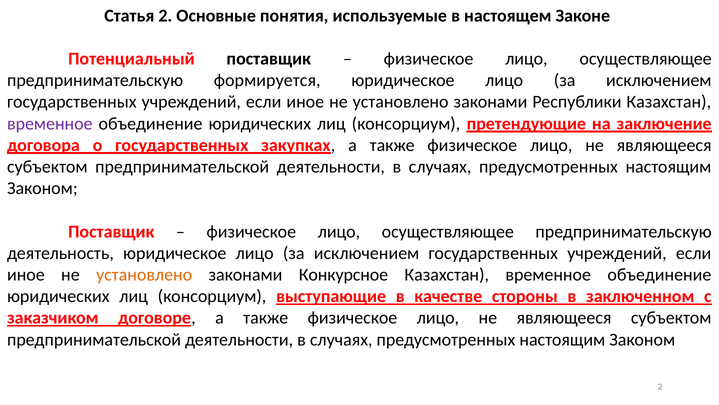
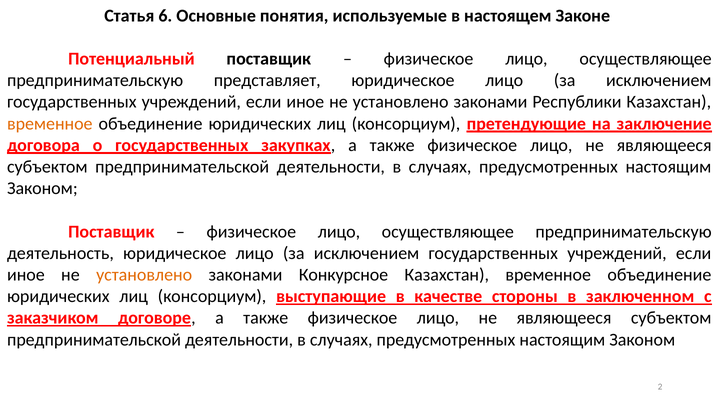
Статья 2: 2 -> 6
формируется: формируется -> представляет
временное at (50, 123) colour: purple -> orange
